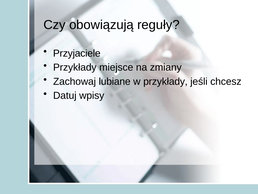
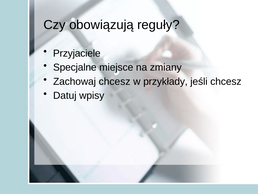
Przykłady at (75, 67): Przykłady -> Specjalne
Zachowaj lubiane: lubiane -> chcesz
